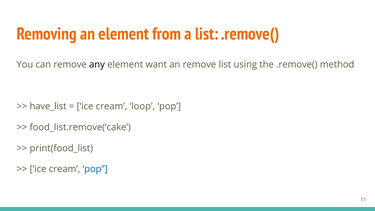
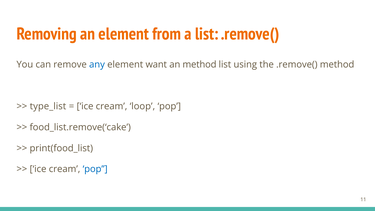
any colour: black -> blue
an remove: remove -> method
have_list: have_list -> type_list
